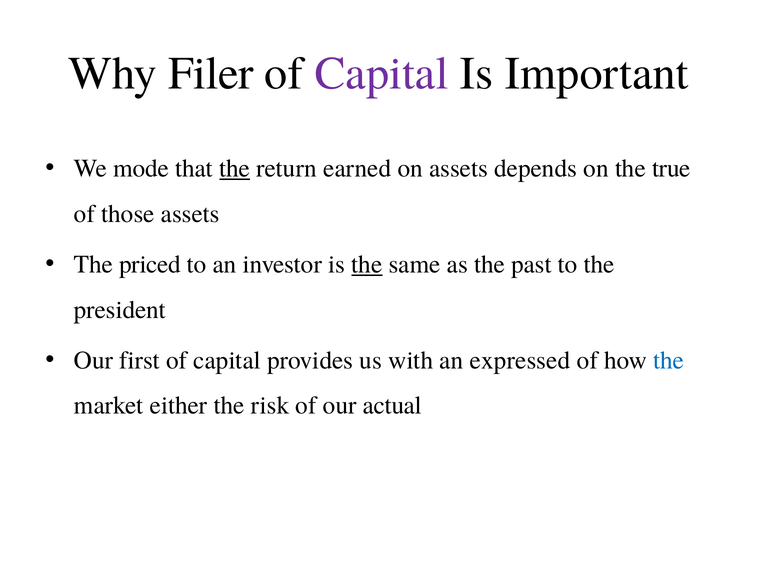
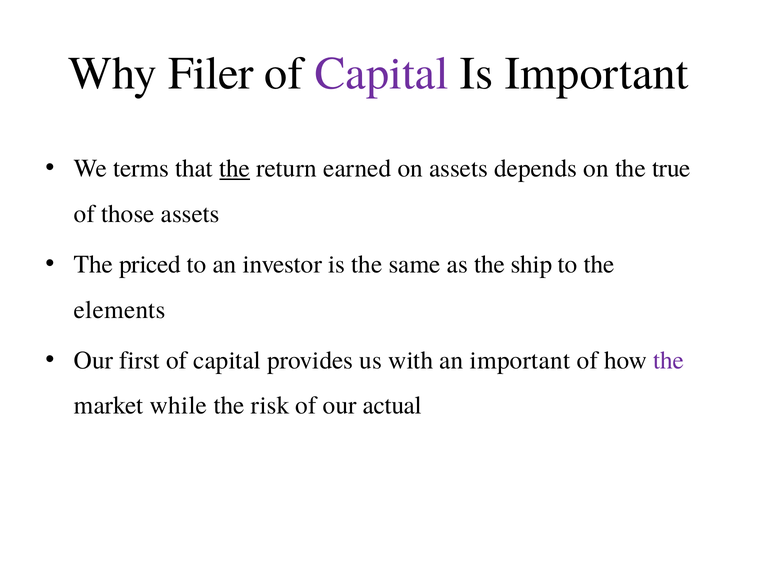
mode: mode -> terms
the at (367, 265) underline: present -> none
past: past -> ship
president: president -> elements
an expressed: expressed -> important
the at (669, 361) colour: blue -> purple
either: either -> while
